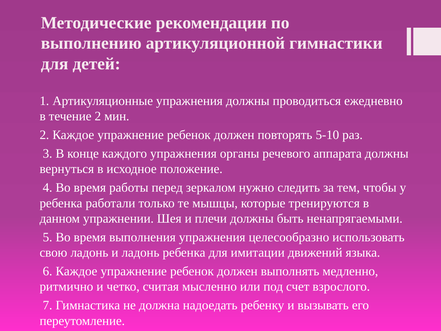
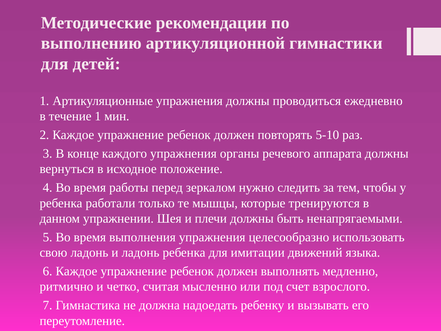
течение 2: 2 -> 1
